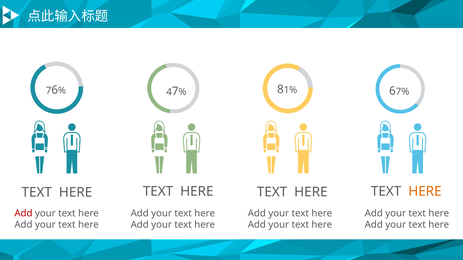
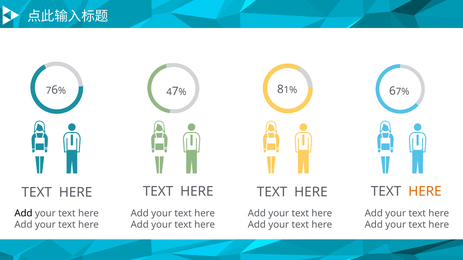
Add at (23, 214) colour: red -> black
